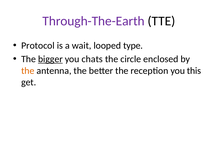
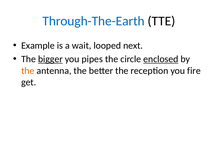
Through-The-Earth colour: purple -> blue
Protocol: Protocol -> Example
type: type -> next
chats: chats -> pipes
enclosed underline: none -> present
this: this -> fire
